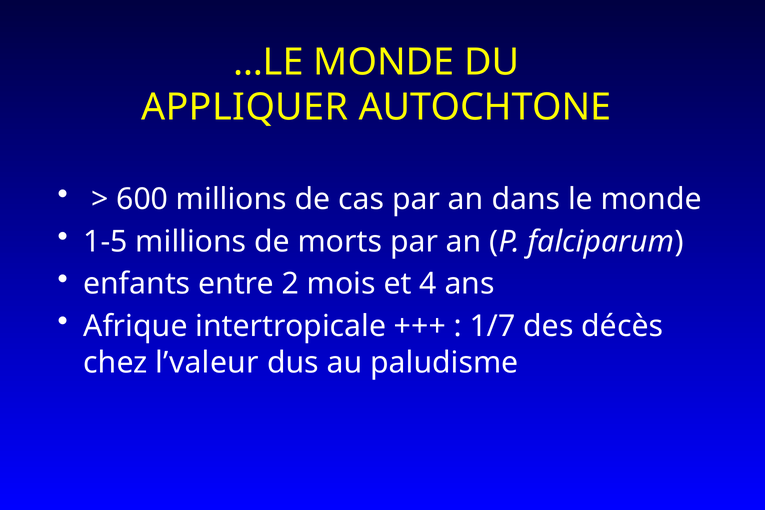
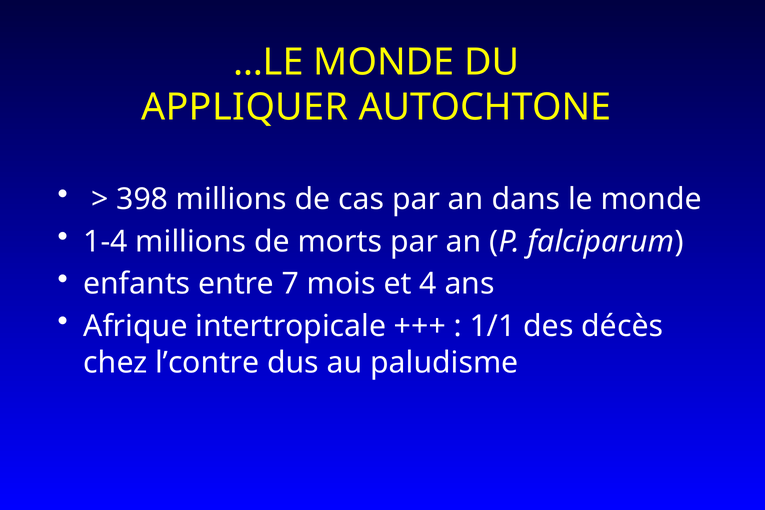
600: 600 -> 398
1-5: 1-5 -> 1-4
2: 2 -> 7
1/7: 1/7 -> 1/1
l’valeur: l’valeur -> l’contre
